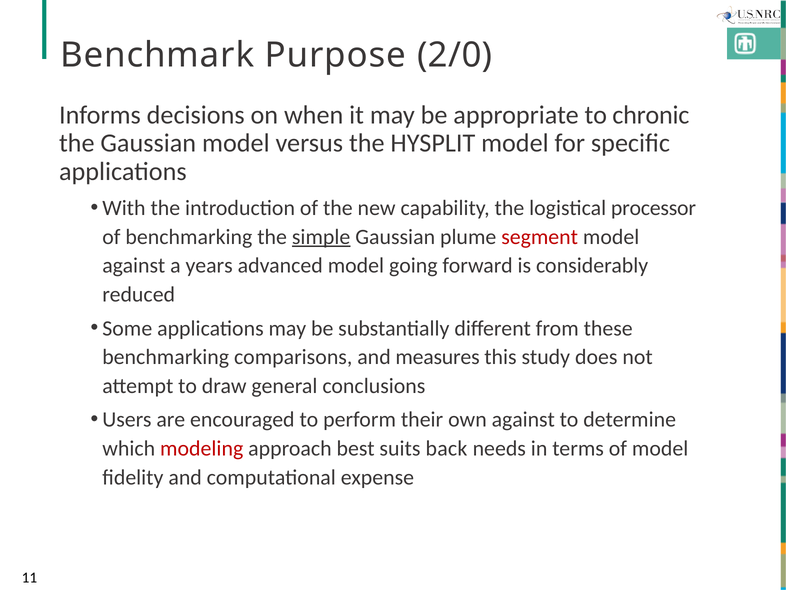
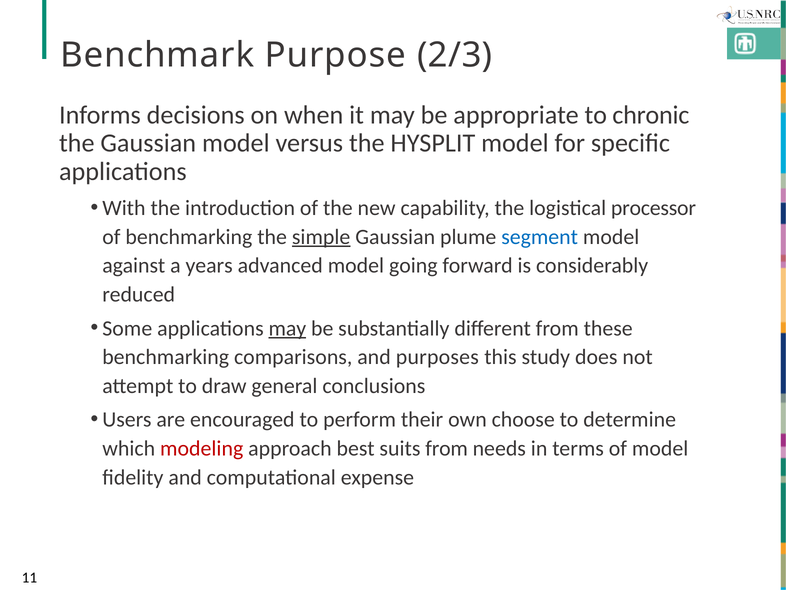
2/0: 2/0 -> 2/3
segment colour: red -> blue
may at (287, 328) underline: none -> present
measures: measures -> purposes
own against: against -> choose
suits back: back -> from
